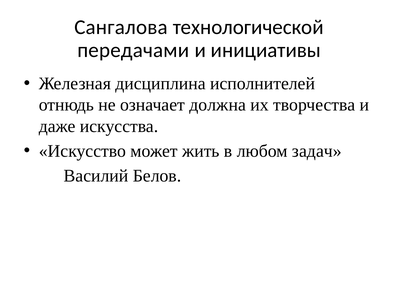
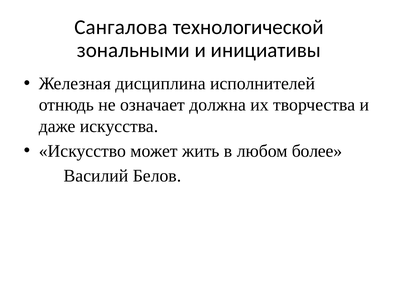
передачами: передачами -> зональными
задач: задач -> более
